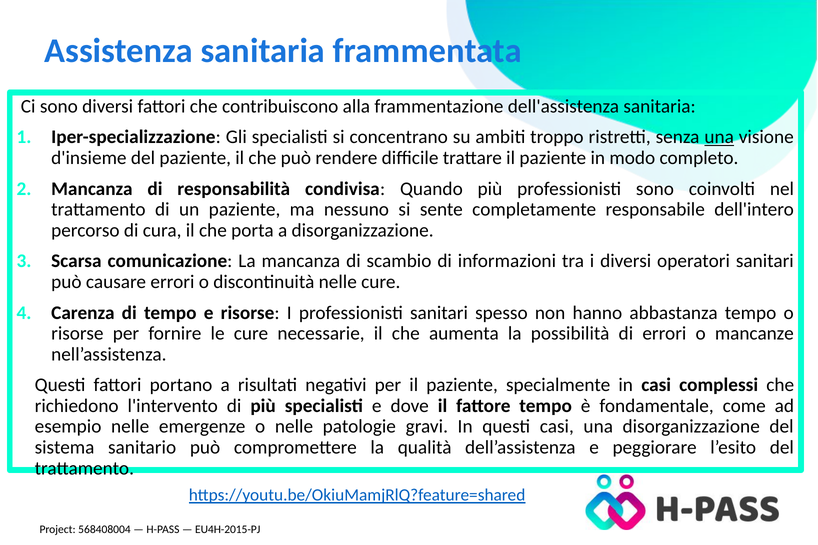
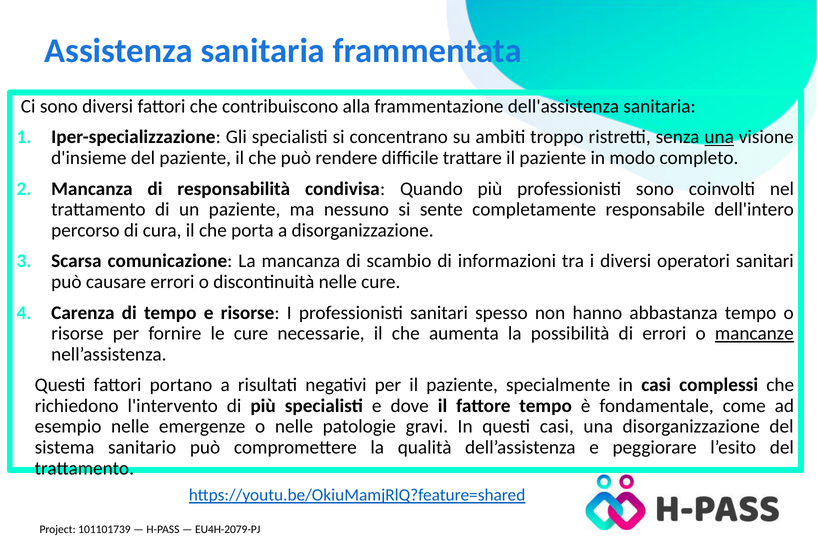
mancanze underline: none -> present
568408004: 568408004 -> 101101739
EU4H-2015-PJ: EU4H-2015-PJ -> EU4H-2079-PJ
